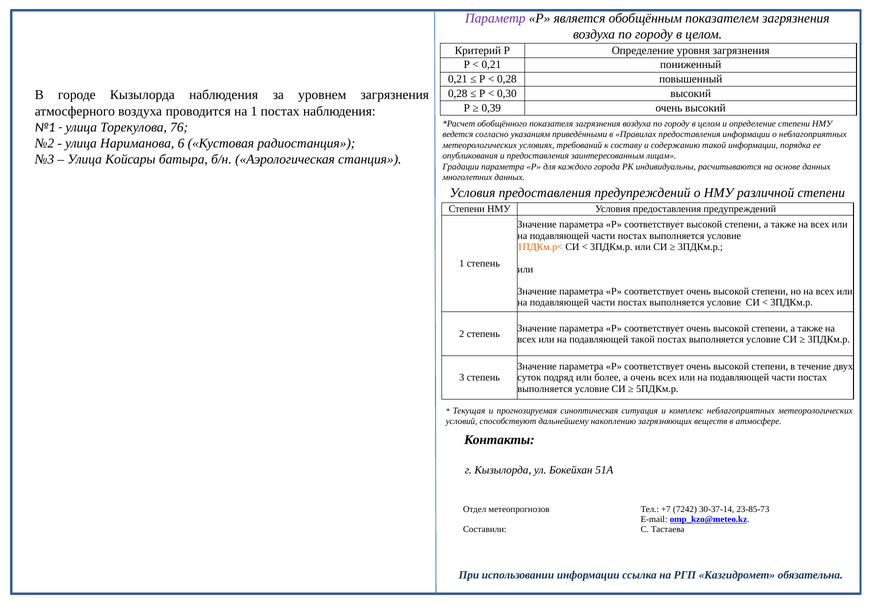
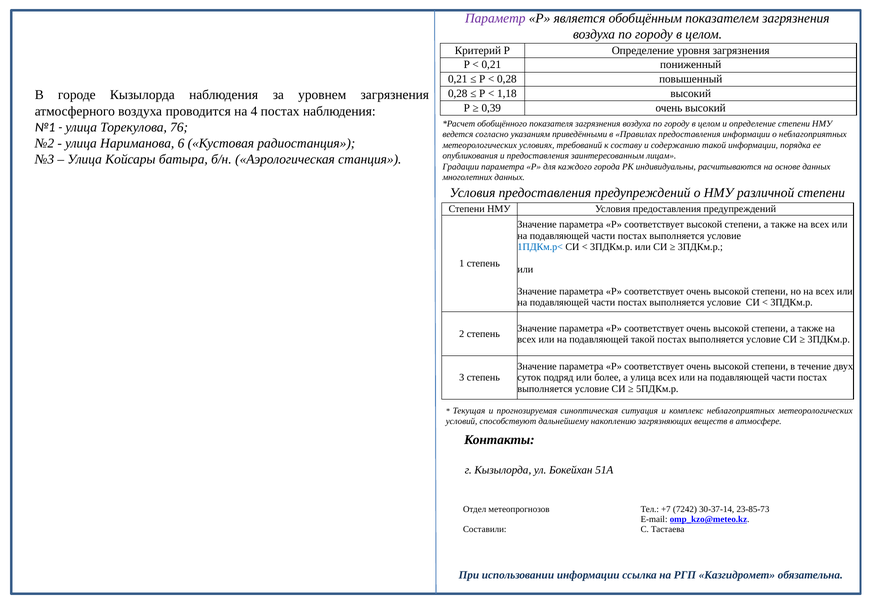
0,30: 0,30 -> 1,18
на 1: 1 -> 4
1ПДКм.р< colour: orange -> blue
а очень: очень -> улица
